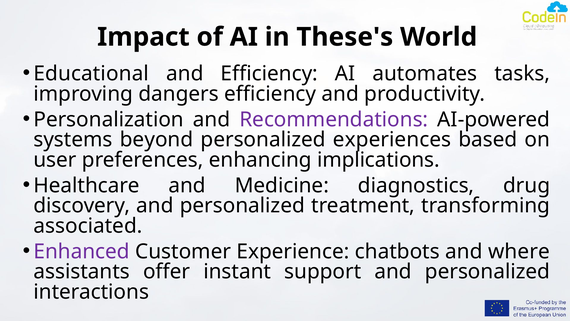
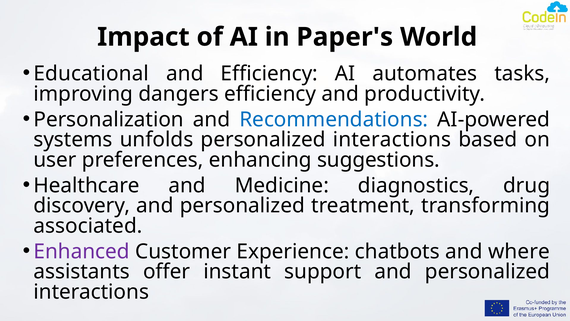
These's: These's -> Paper's
Recommendations colour: purple -> blue
beyond: beyond -> unfolds
experiences at (392, 140): experiences -> interactions
implications: implications -> suggestions
